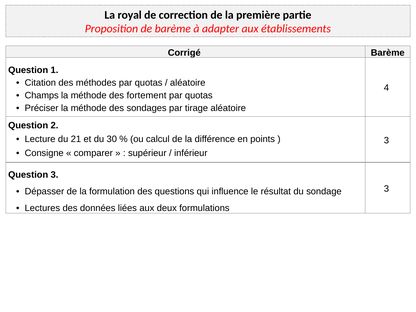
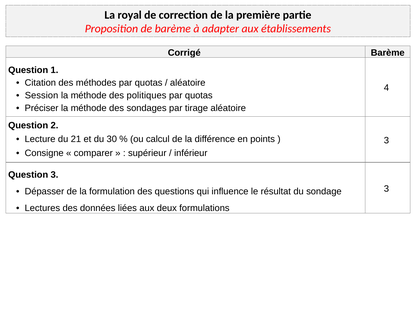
Champs: Champs -> Session
fortement: fortement -> politiques
